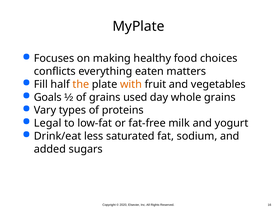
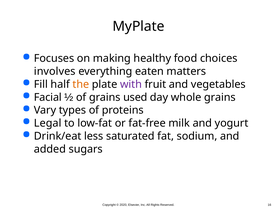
conflicts: conflicts -> involves
with colour: orange -> purple
Goals: Goals -> Facial
